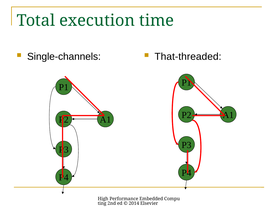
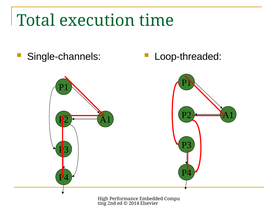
That-threaded: That-threaded -> Loop-threaded
